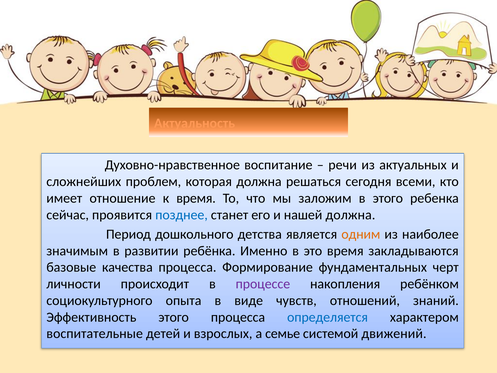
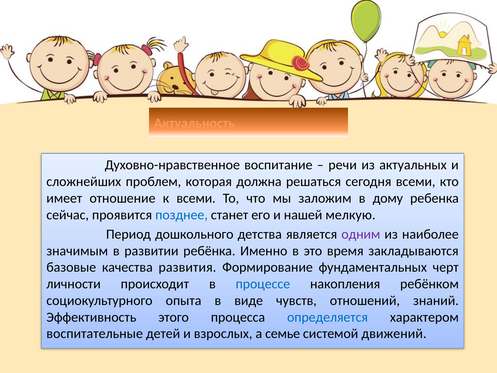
к время: время -> всеми
в этого: этого -> дому
нашей должна: должна -> мелкую
одним colour: orange -> purple
качества процесса: процесса -> развития
процессе colour: purple -> blue
